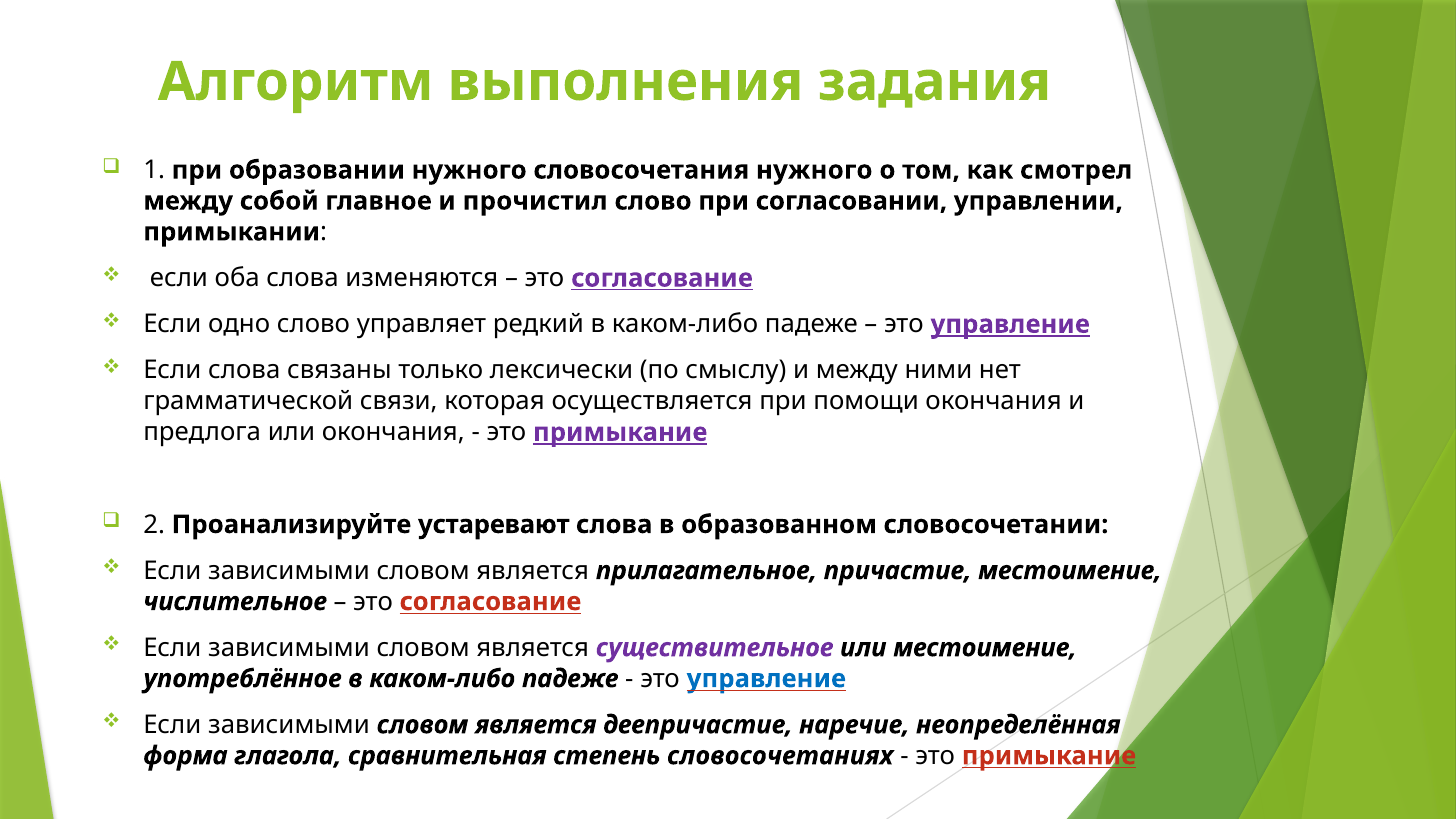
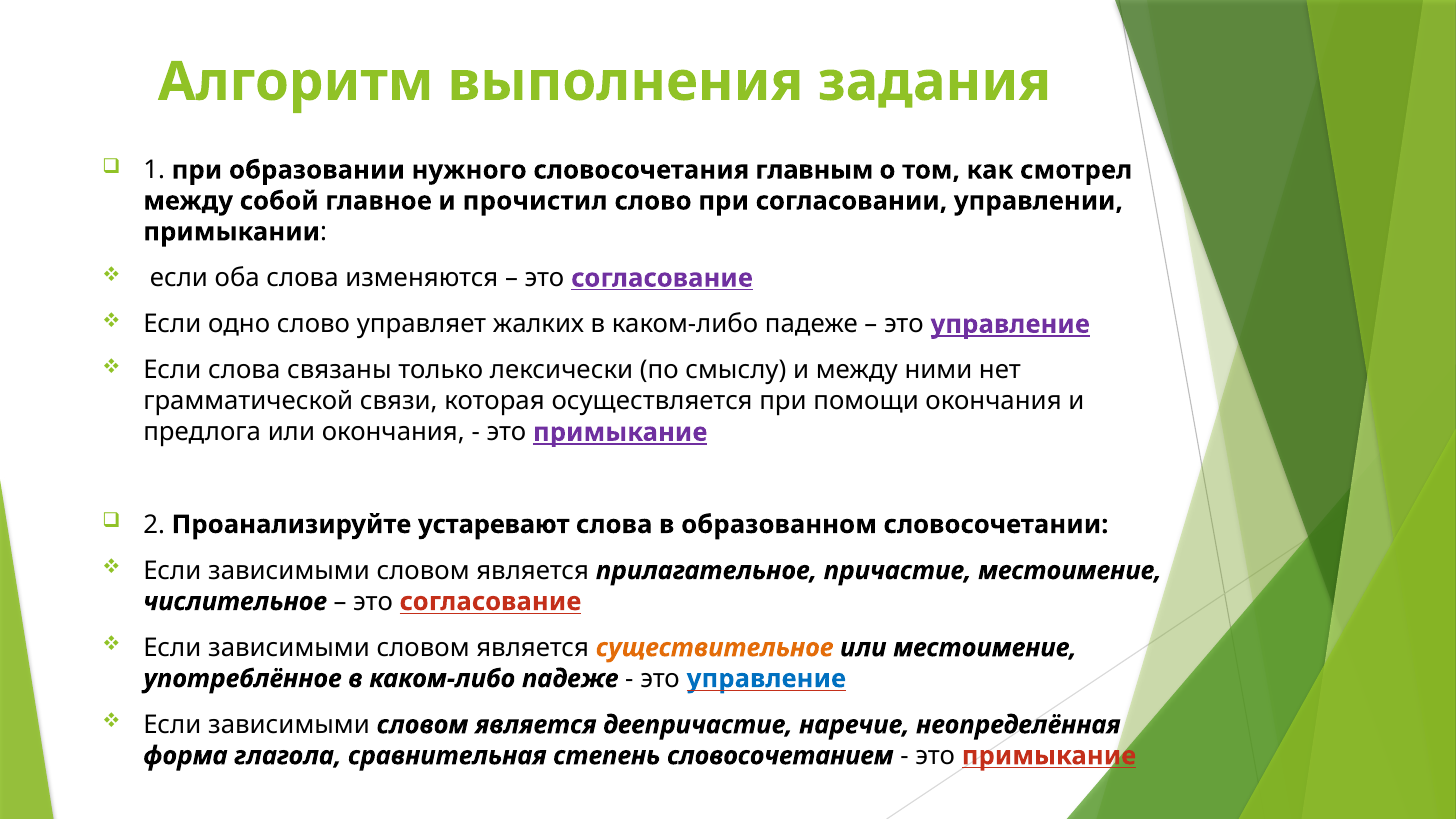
словосочетания нужного: нужного -> главным
редкий: редкий -> жалких
существительное colour: purple -> orange
словосочетаниях: словосочетаниях -> словосочетанием
